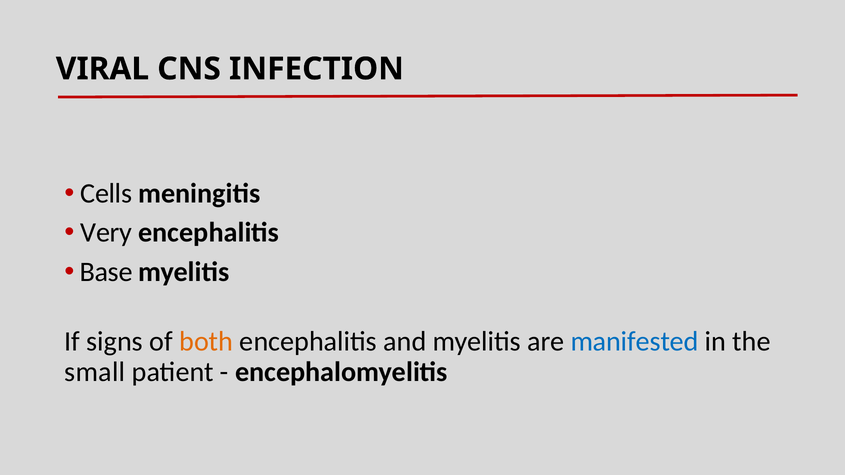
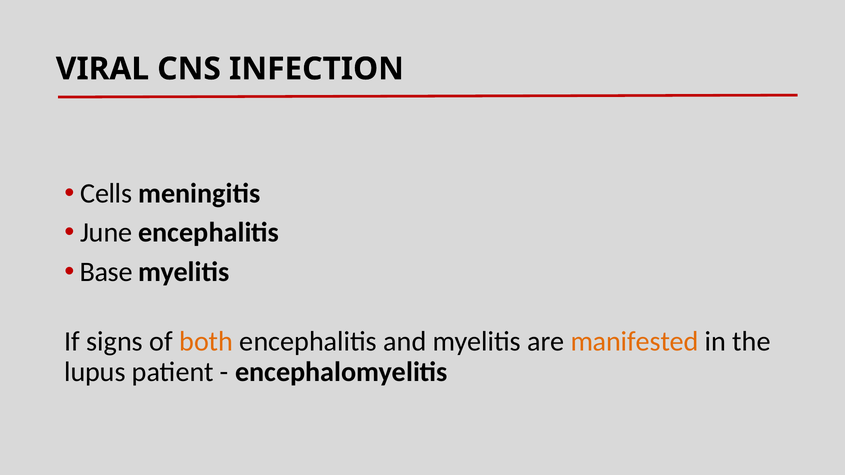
Very: Very -> June
manifested colour: blue -> orange
small: small -> lupus
